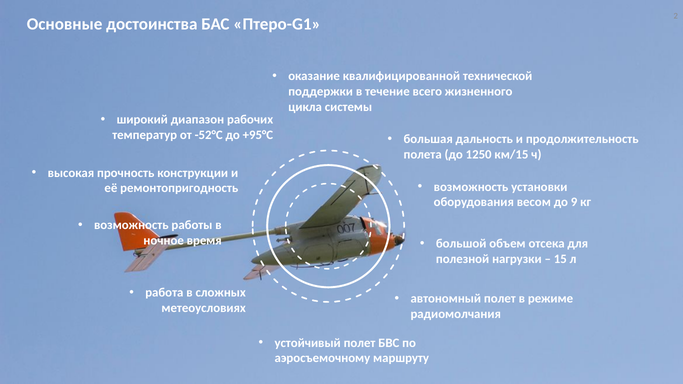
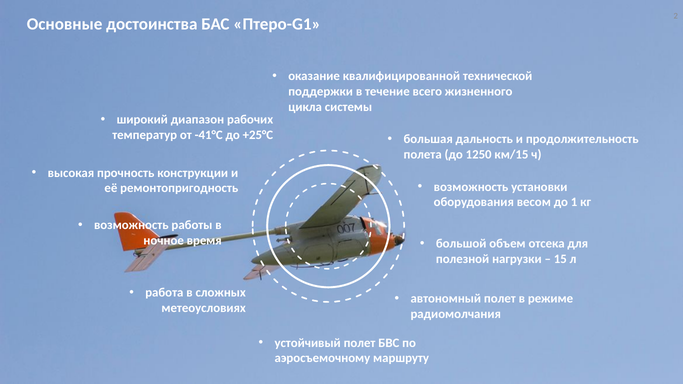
-52°С: -52°С -> -41°С
+95°С: +95°С -> +25°С
9: 9 -> 1
